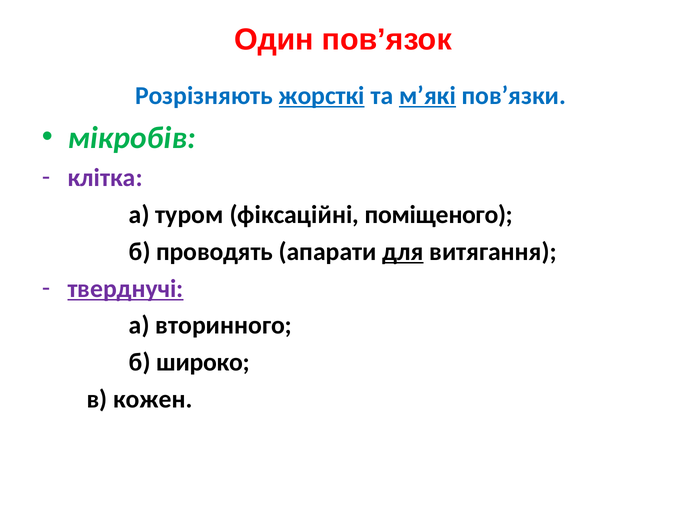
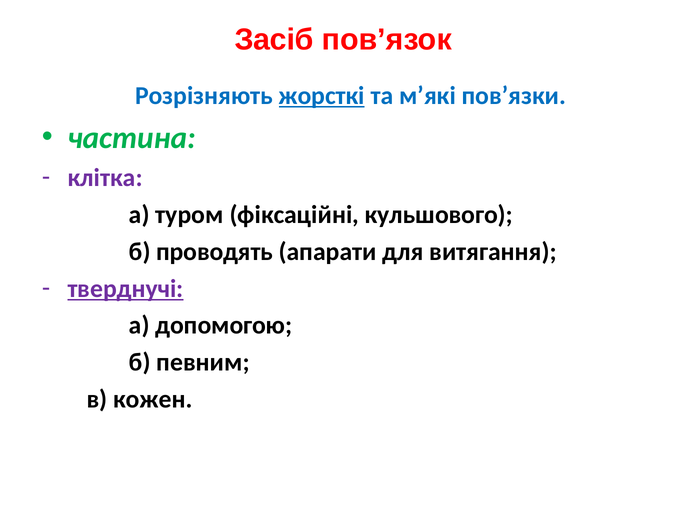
Один: Один -> Засіб
м’які underline: present -> none
мікробів: мікробів -> частина
поміщеного: поміщеного -> кульшового
для underline: present -> none
вторинного: вторинного -> допомогою
широко: широко -> певним
